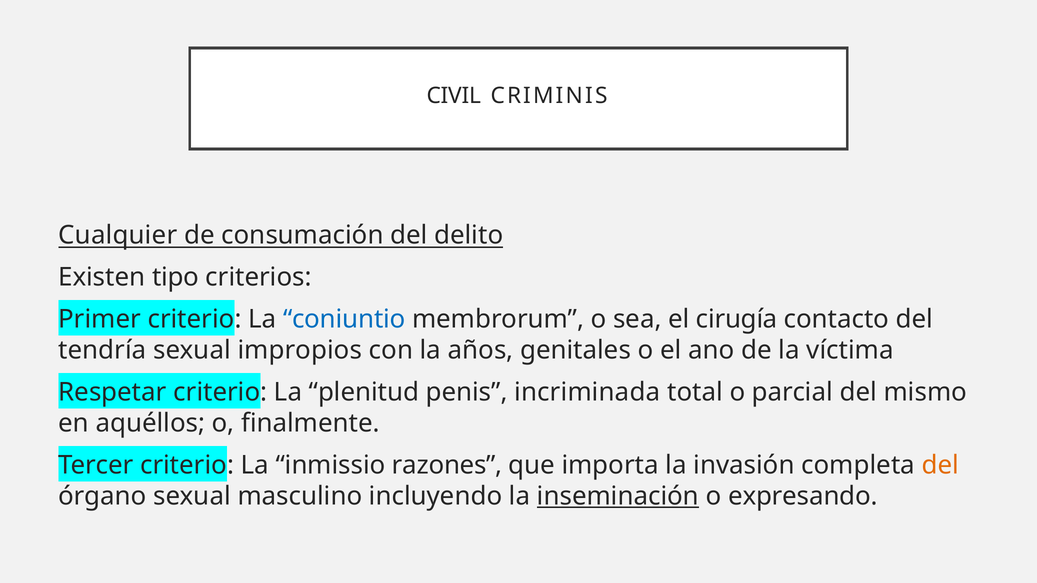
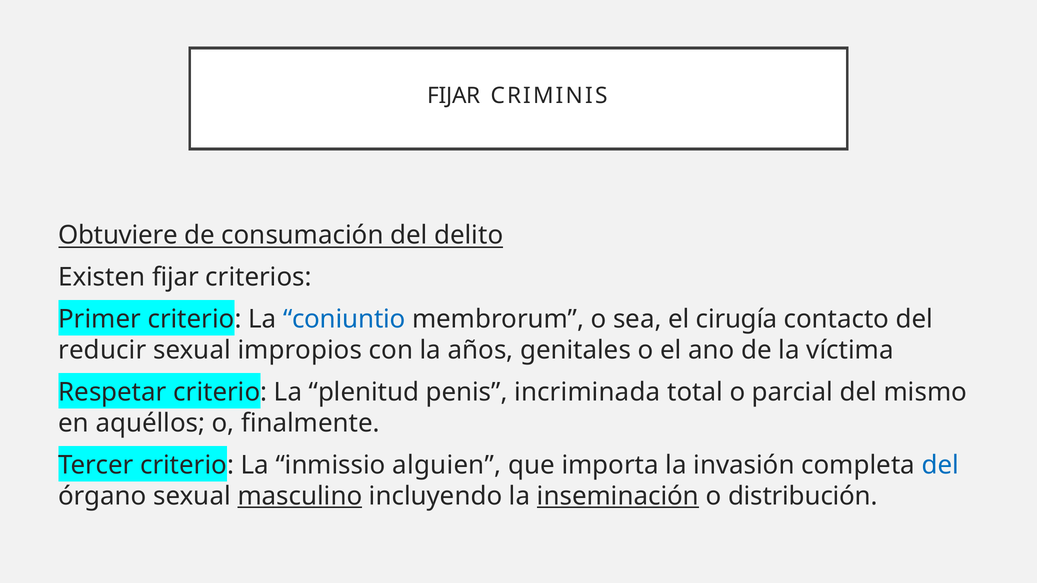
CIVIL at (454, 96): CIVIL -> FIJAR
Cualquier: Cualquier -> Obtuviere
Existen tipo: tipo -> fijar
tendría: tendría -> reducir
razones: razones -> alguien
del at (940, 465) colour: orange -> blue
masculino underline: none -> present
expresando: expresando -> distribución
